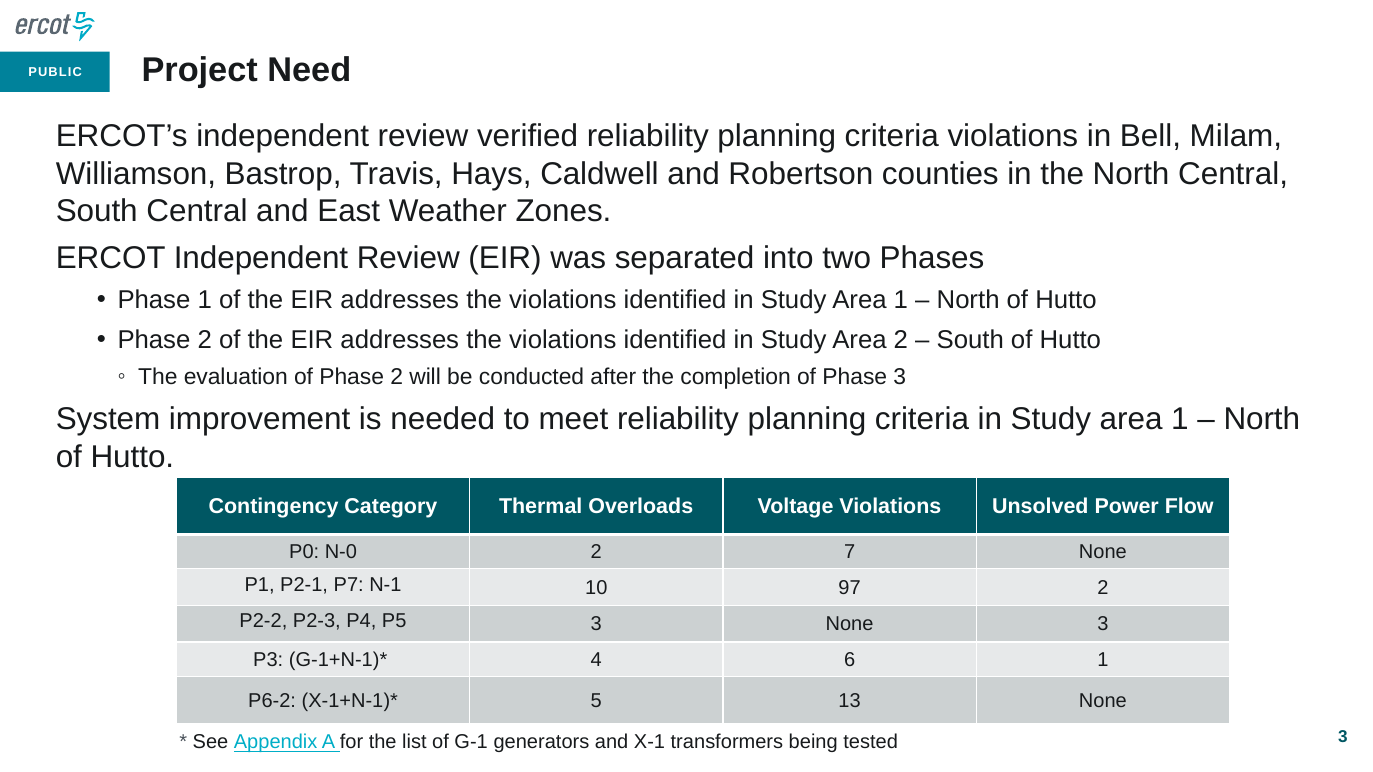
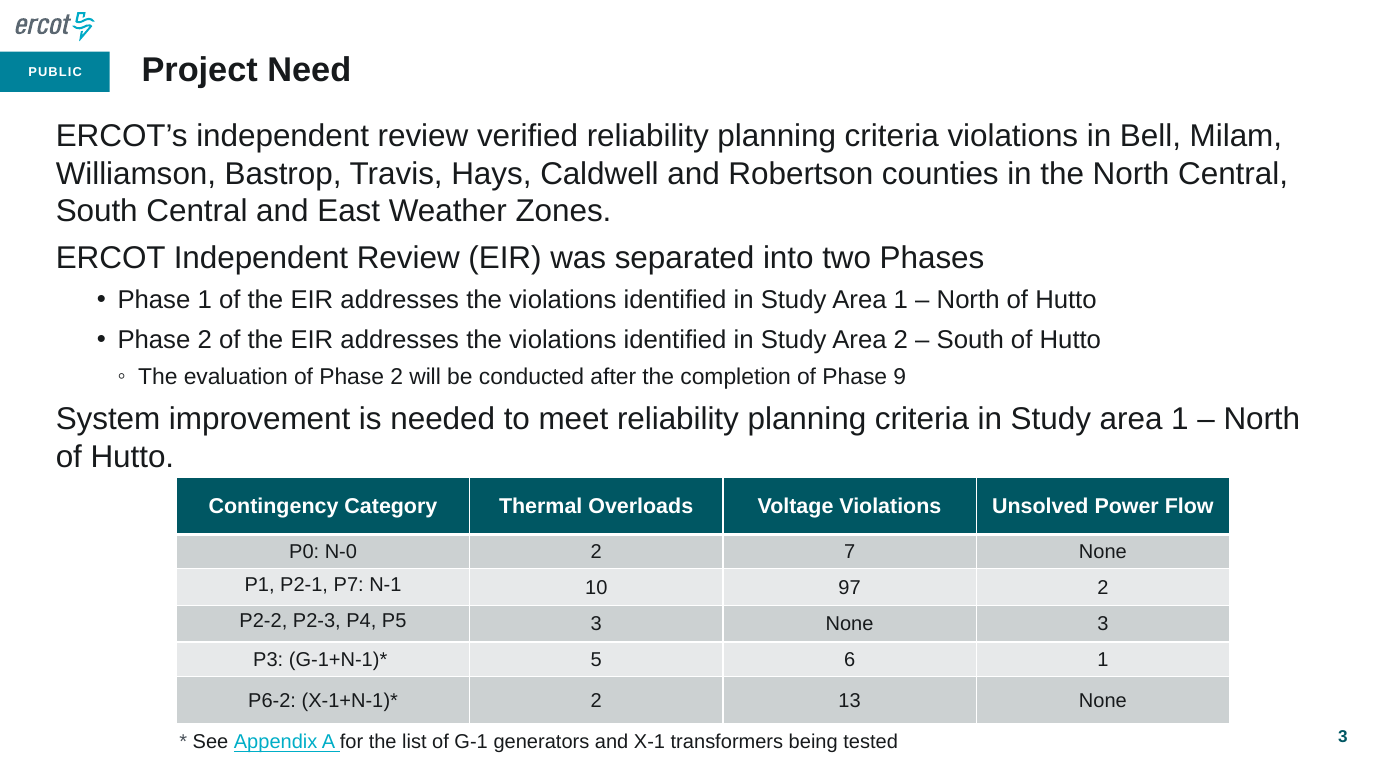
Phase 3: 3 -> 9
4: 4 -> 5
5 at (596, 701): 5 -> 2
